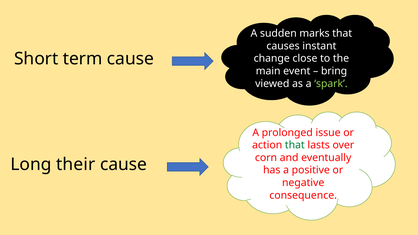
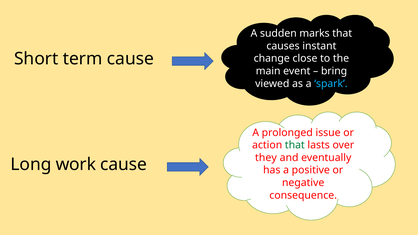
spark colour: light green -> light blue
corn: corn -> they
their: their -> work
